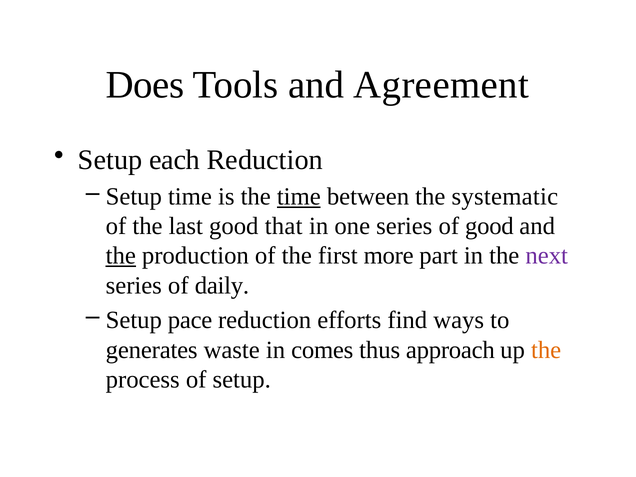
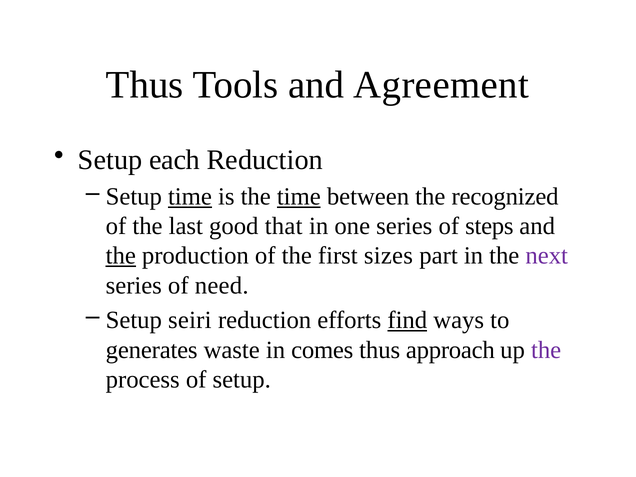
Does at (145, 85): Does -> Thus
time at (190, 196) underline: none -> present
systematic: systematic -> recognized
of good: good -> steps
more: more -> sizes
daily: daily -> need
pace: pace -> seiri
find underline: none -> present
the at (546, 350) colour: orange -> purple
